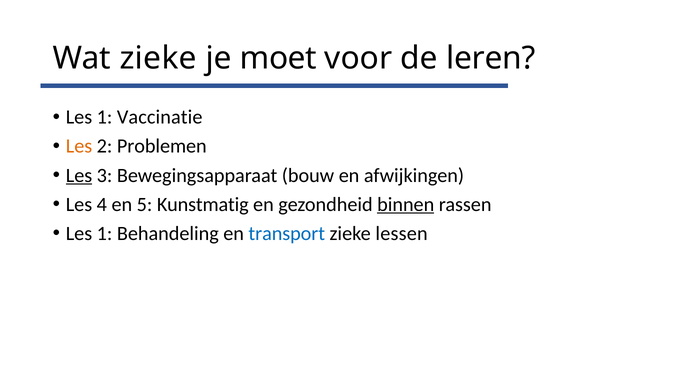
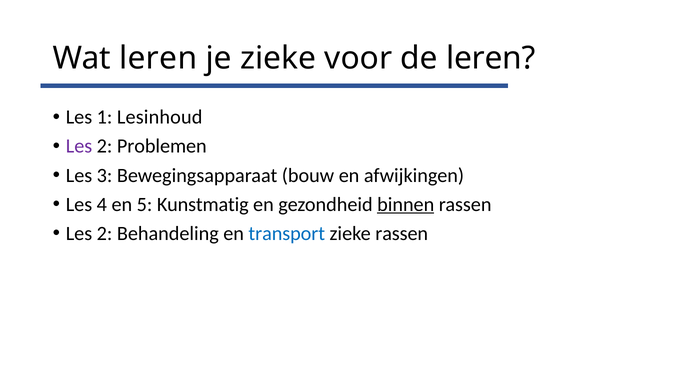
Wat zieke: zieke -> leren
je moet: moet -> zieke
Vaccinatie: Vaccinatie -> Lesinhoud
Les at (79, 146) colour: orange -> purple
Les at (79, 175) underline: present -> none
1 at (105, 233): 1 -> 2
zieke lessen: lessen -> rassen
